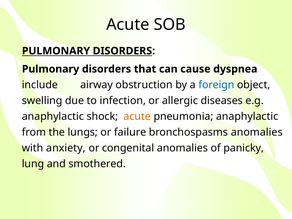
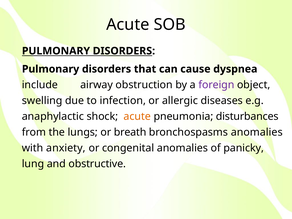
foreign colour: blue -> purple
pneumonia anaphylactic: anaphylactic -> disturbances
failure: failure -> breath
smothered: smothered -> obstructive
